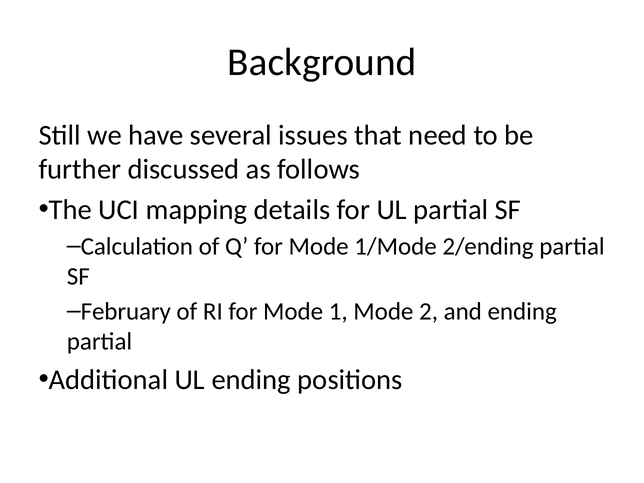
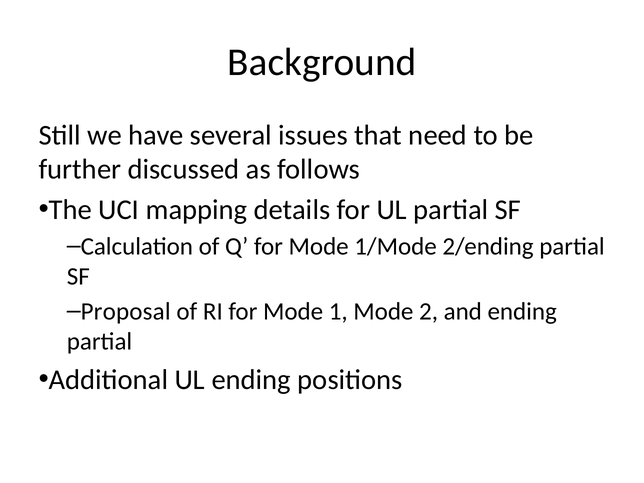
February: February -> Proposal
